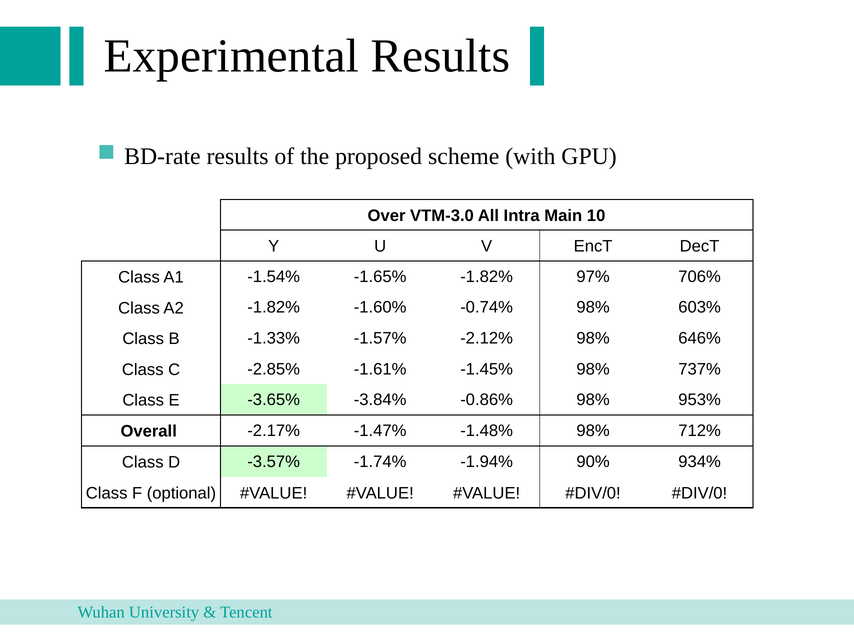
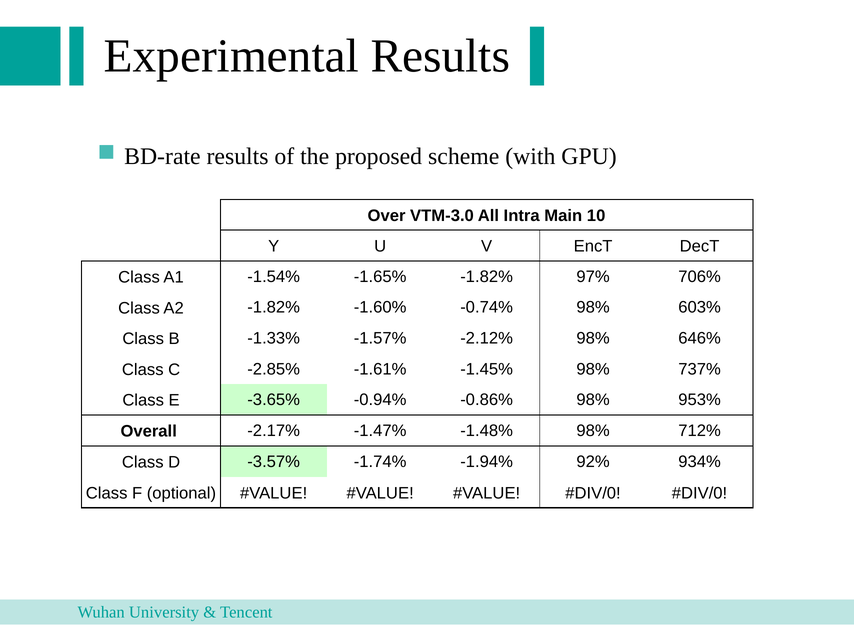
-3.84%: -3.84% -> -0.94%
90%: 90% -> 92%
